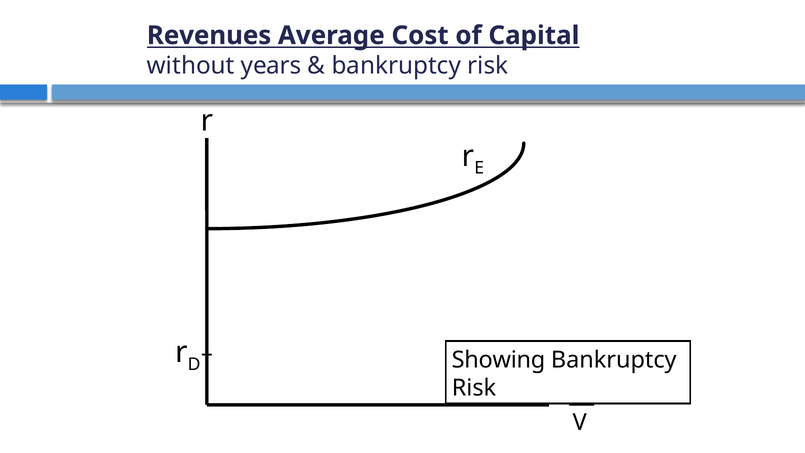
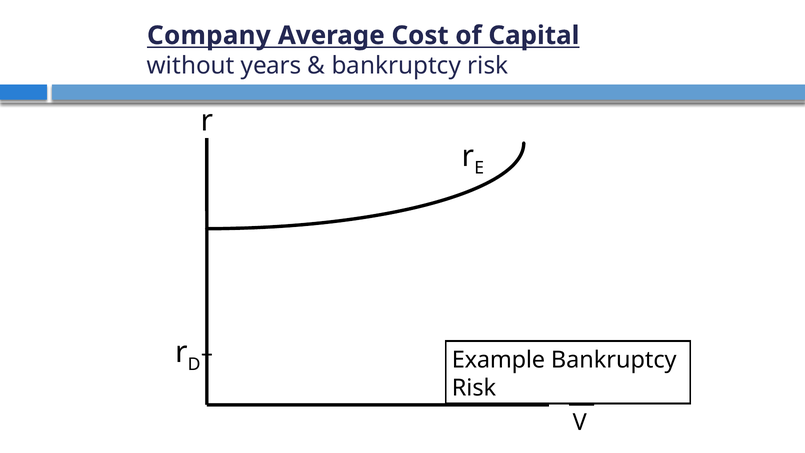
Revenues: Revenues -> Company
Showing: Showing -> Example
